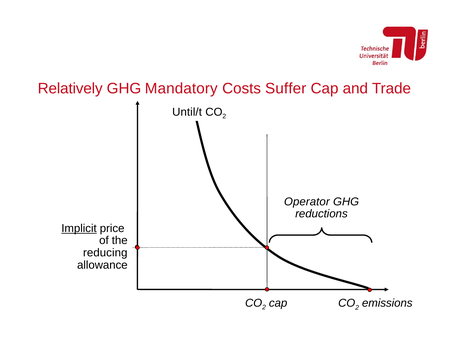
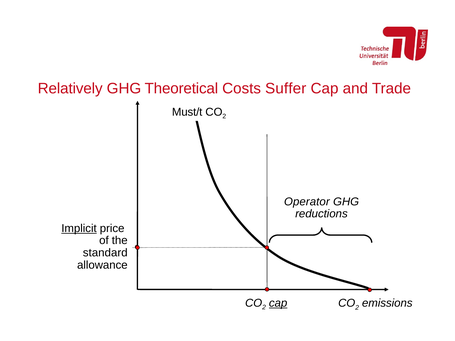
Mandatory: Mandatory -> Theoretical
Until/t: Until/t -> Must/t
reducing: reducing -> standard
cap at (278, 303) underline: none -> present
